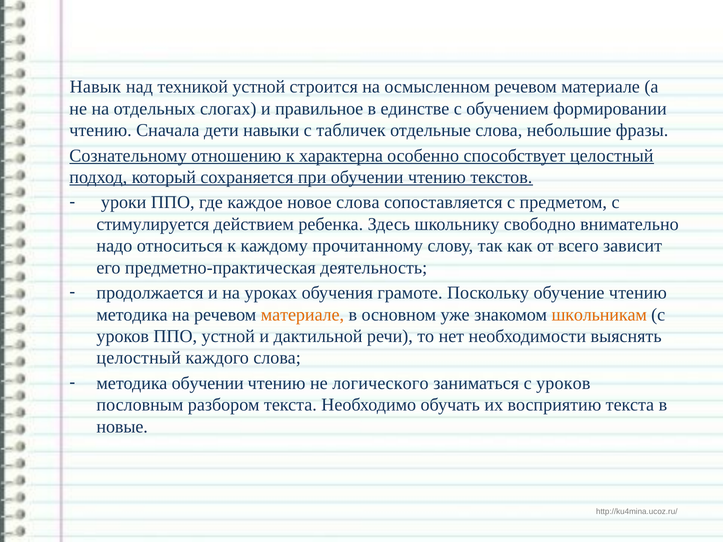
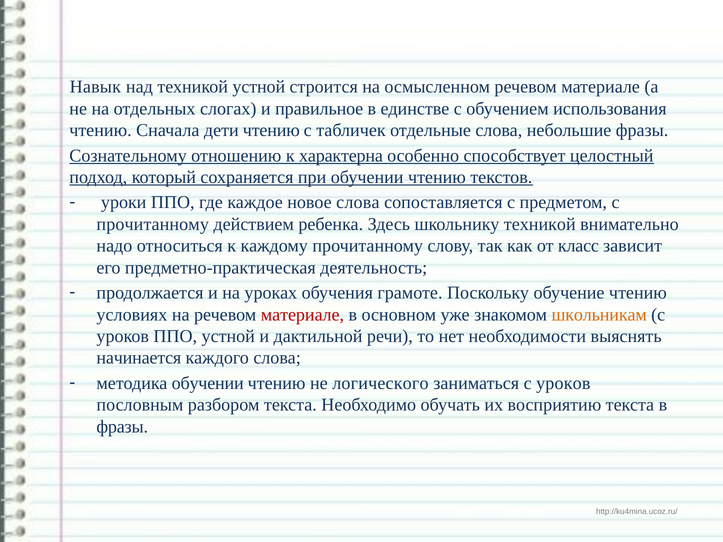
формировании: формировании -> использования
дети навыки: навыки -> чтению
стимулируется at (153, 224): стимулируется -> прочитанному
школьнику свободно: свободно -> техникой
всего: всего -> класс
методика at (132, 315): методика -> условиях
материале at (302, 315) colour: orange -> red
целостный at (139, 358): целостный -> начинается
новые at (122, 427): новые -> фразы
